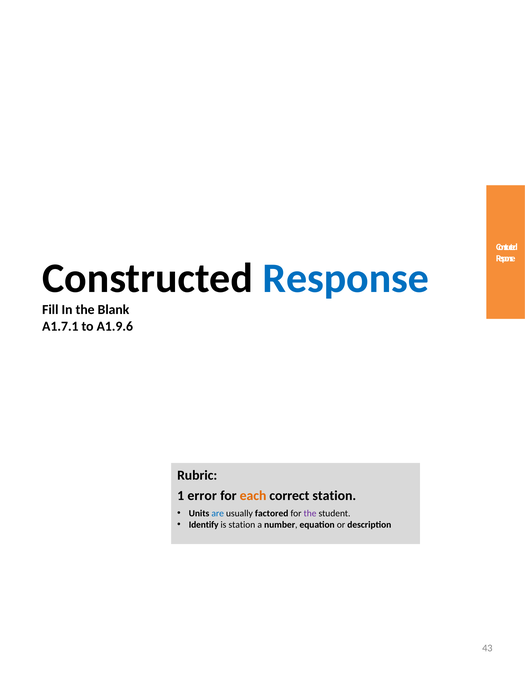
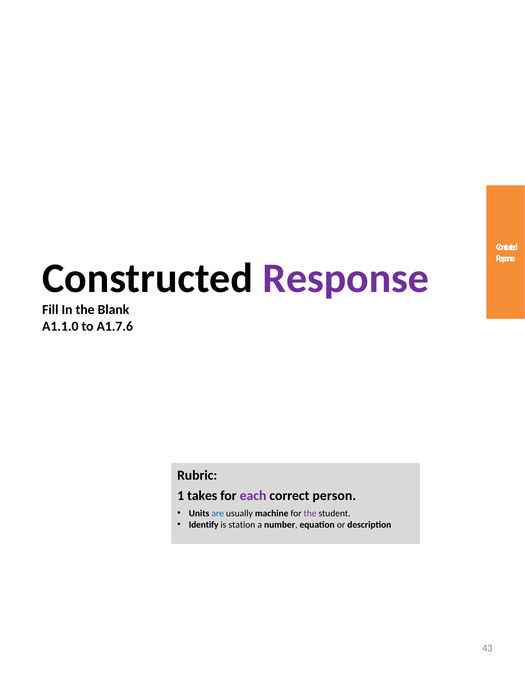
Response at (346, 279) colour: blue -> purple
A1.7.1: A1.7.1 -> A1.1.0
A1.9.6: A1.9.6 -> A1.7.6
error: error -> takes
each colour: orange -> purple
correct station: station -> person
factored: factored -> machine
